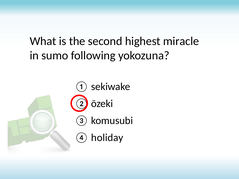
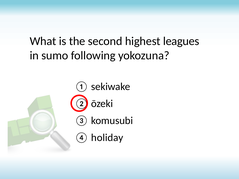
miracle: miracle -> leagues
